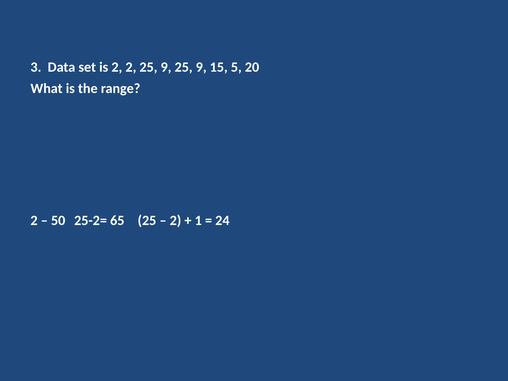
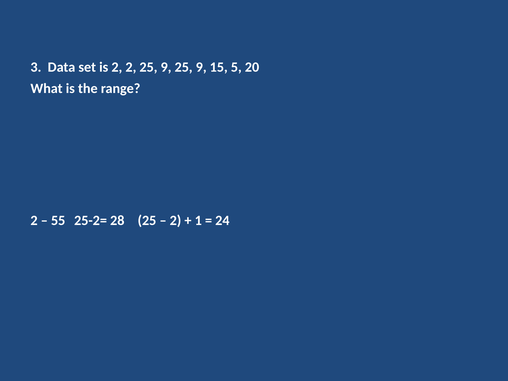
50: 50 -> 55
65: 65 -> 28
